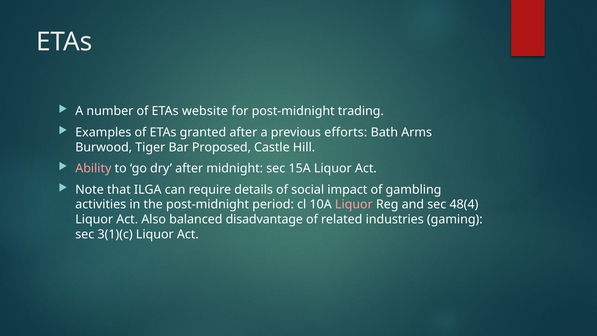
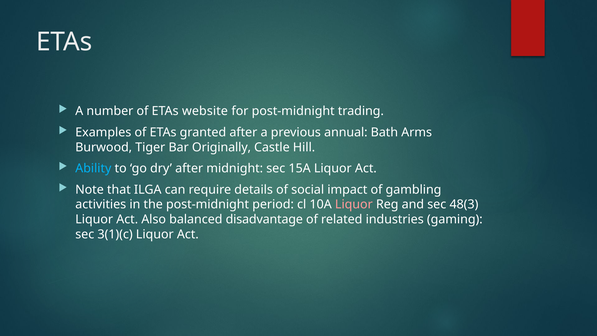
efforts: efforts -> annual
Proposed: Proposed -> Originally
Ability colour: pink -> light blue
48(4: 48(4 -> 48(3
